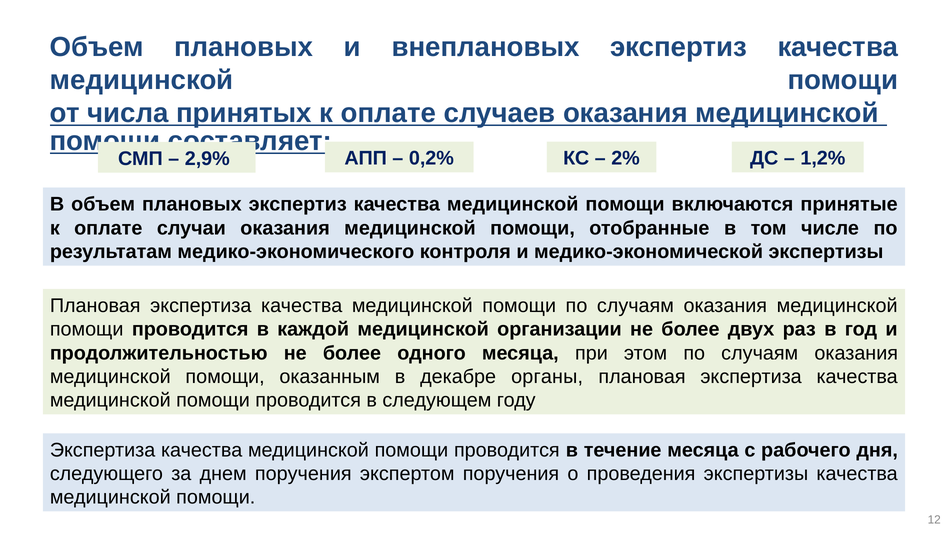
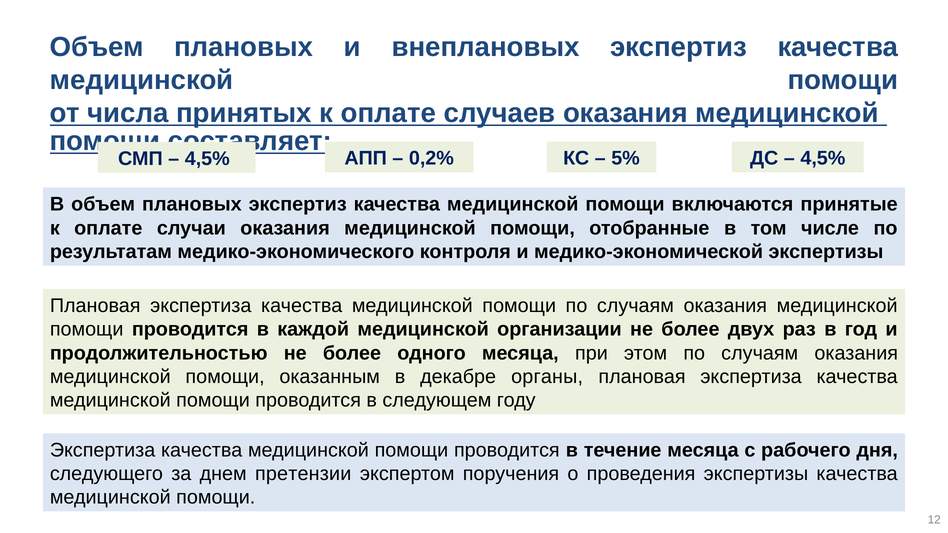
2,9% at (207, 159): 2,9% -> 4,5%
2%: 2% -> 5%
1,2% at (823, 158): 1,2% -> 4,5%
днем поручения: поручения -> претензии
